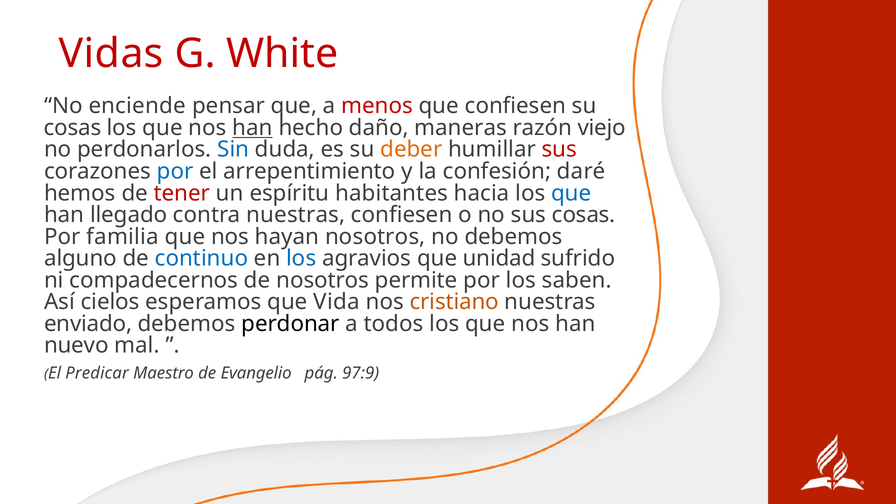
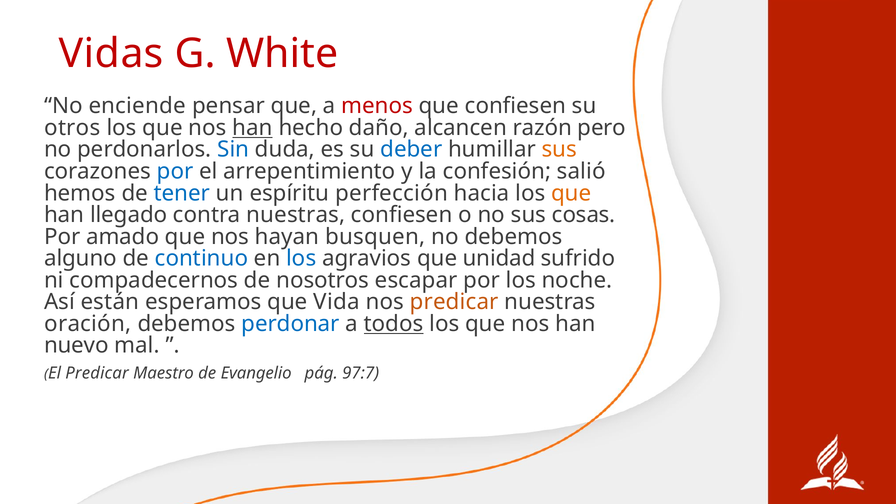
cosas at (73, 128): cosas -> otros
maneras: maneras -> alcancen
viejo: viejo -> pero
deber colour: orange -> blue
sus at (559, 150) colour: red -> orange
daré: daré -> salió
tener colour: red -> blue
habitantes: habitantes -> perfección
que at (571, 193) colour: blue -> orange
familia: familia -> amado
hayan nosotros: nosotros -> busquen
permite: permite -> escapar
saben: saben -> noche
cielos: cielos -> están
nos cristiano: cristiano -> predicar
enviado: enviado -> oración
perdonar colour: black -> blue
todos underline: none -> present
97:9: 97:9 -> 97:7
